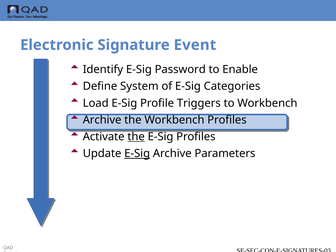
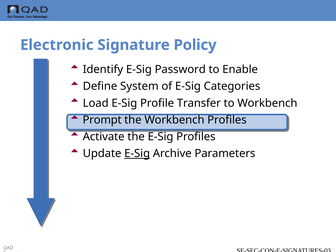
Event: Event -> Policy
Triggers: Triggers -> Transfer
Archive at (102, 120): Archive -> Prompt
the at (136, 137) underline: present -> none
